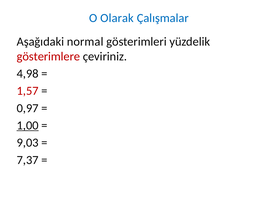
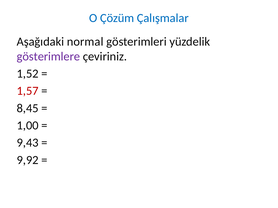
Olarak: Olarak -> Çözüm
gösterimlere colour: red -> purple
4,98: 4,98 -> 1,52
0,97: 0,97 -> 8,45
1,00 underline: present -> none
9,03: 9,03 -> 9,43
7,37: 7,37 -> 9,92
